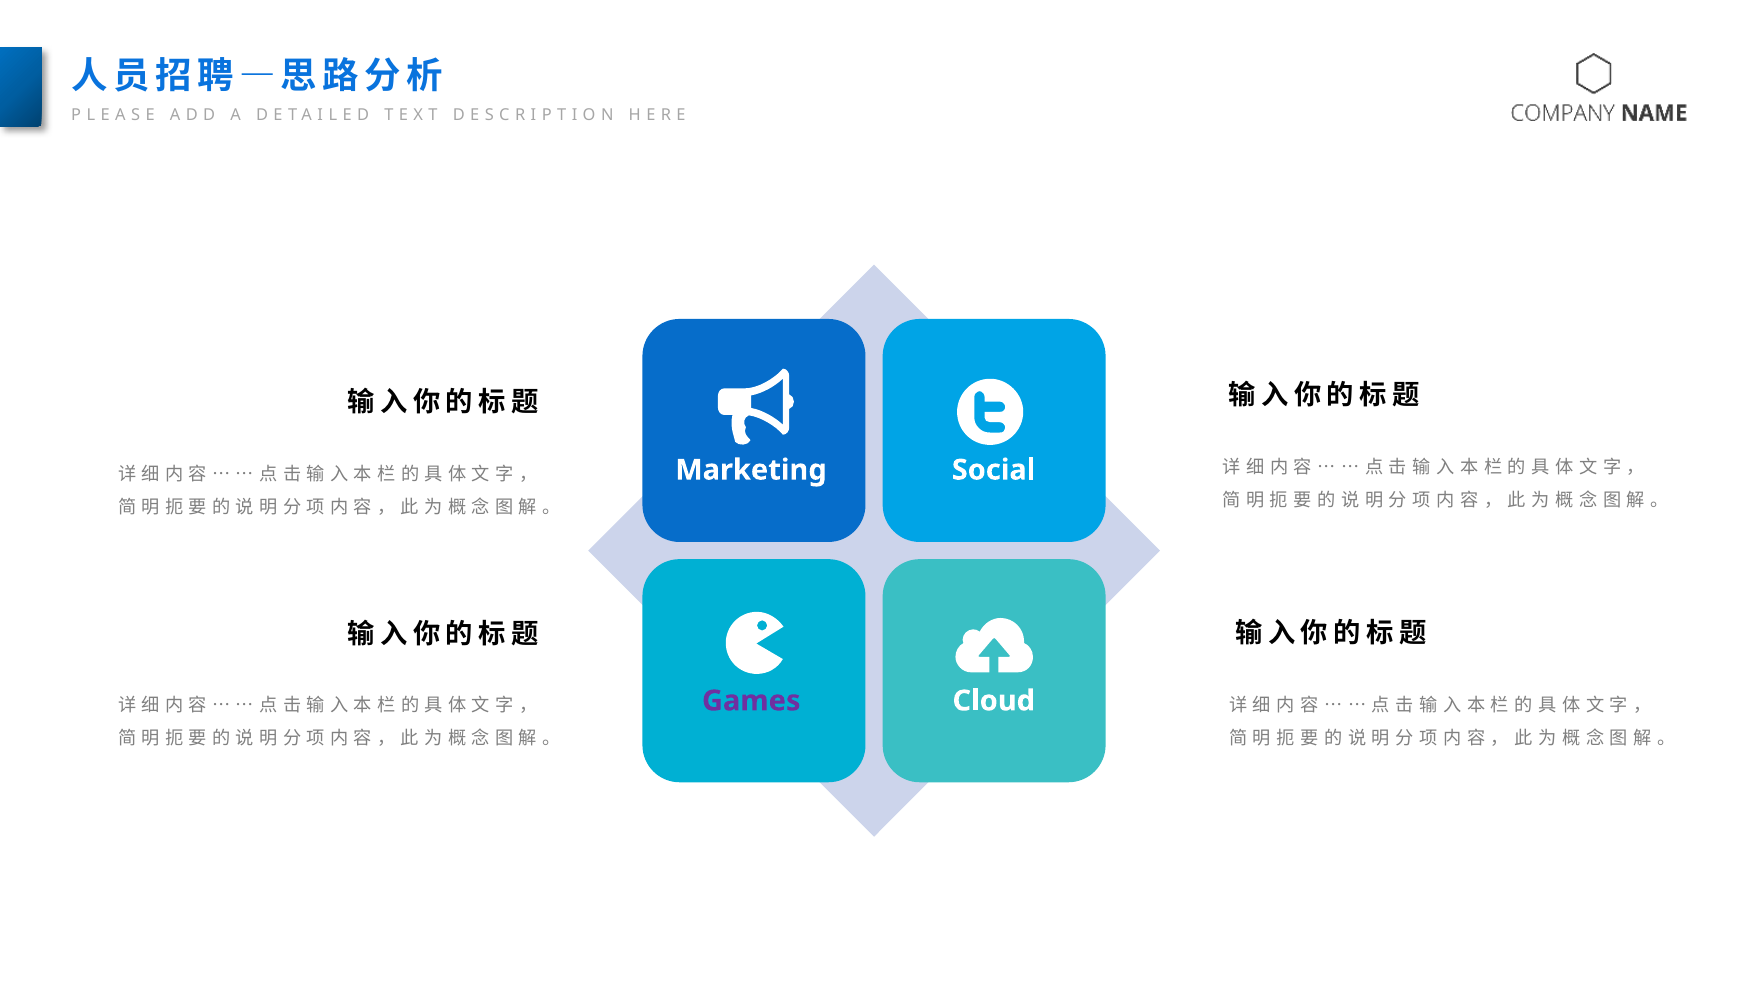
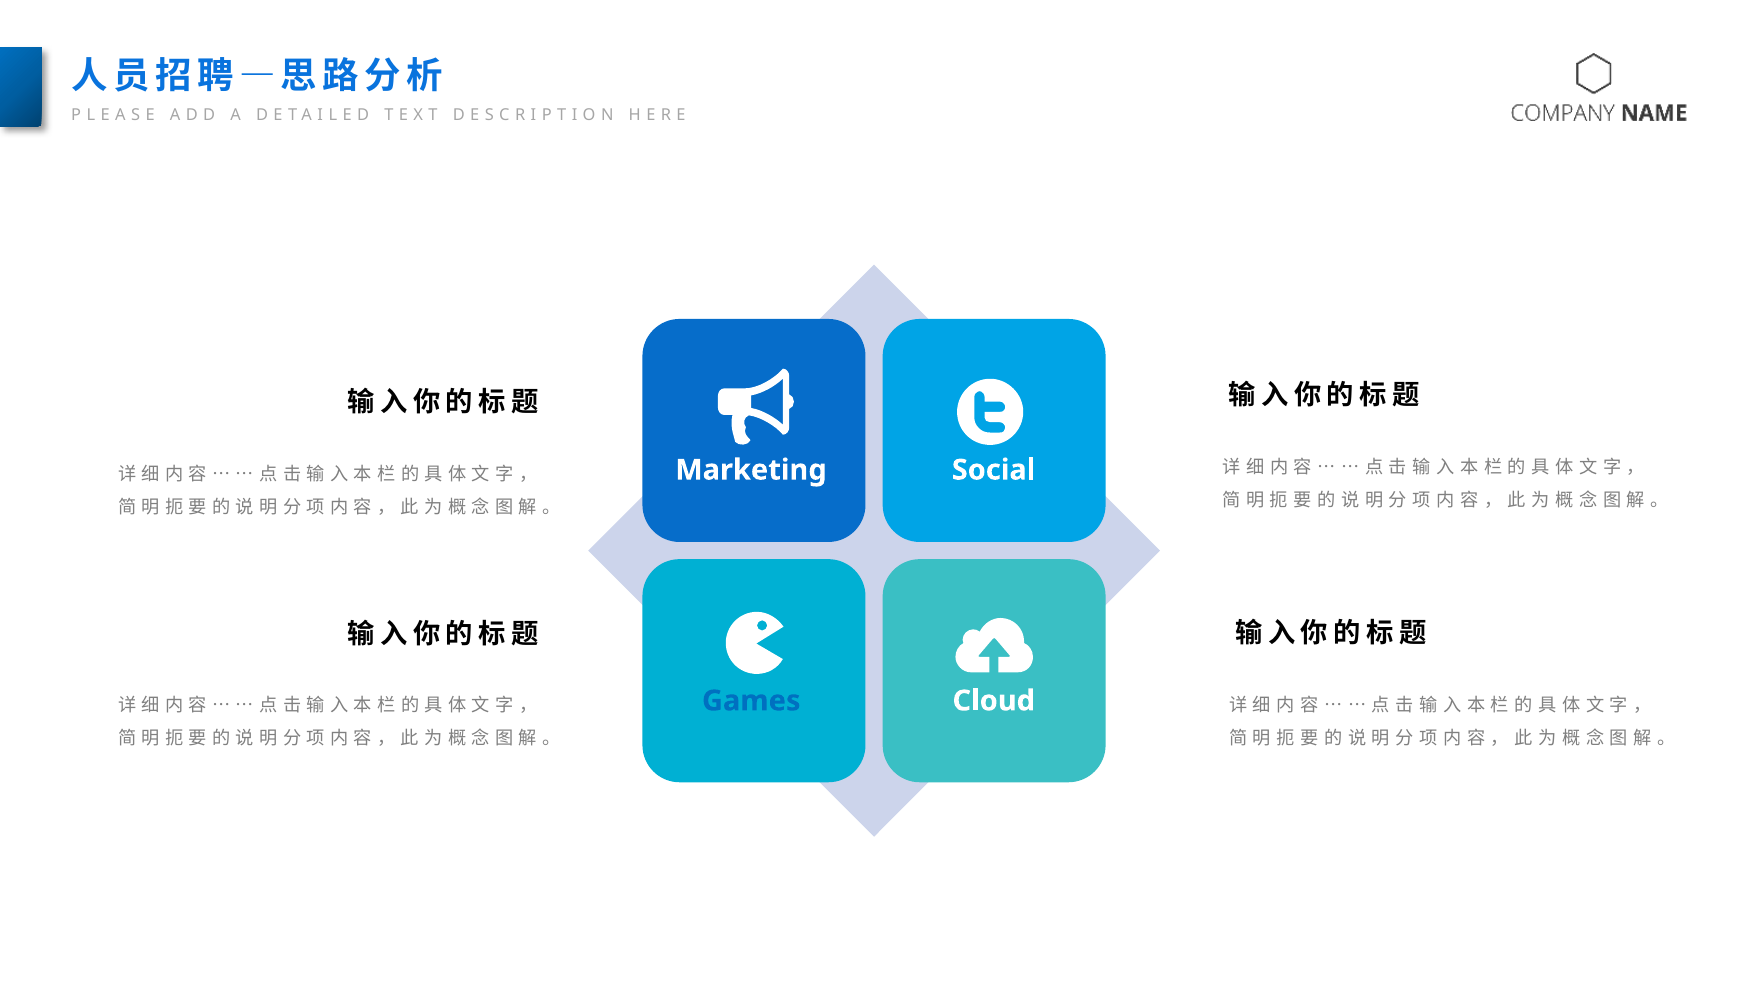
Games colour: purple -> blue
